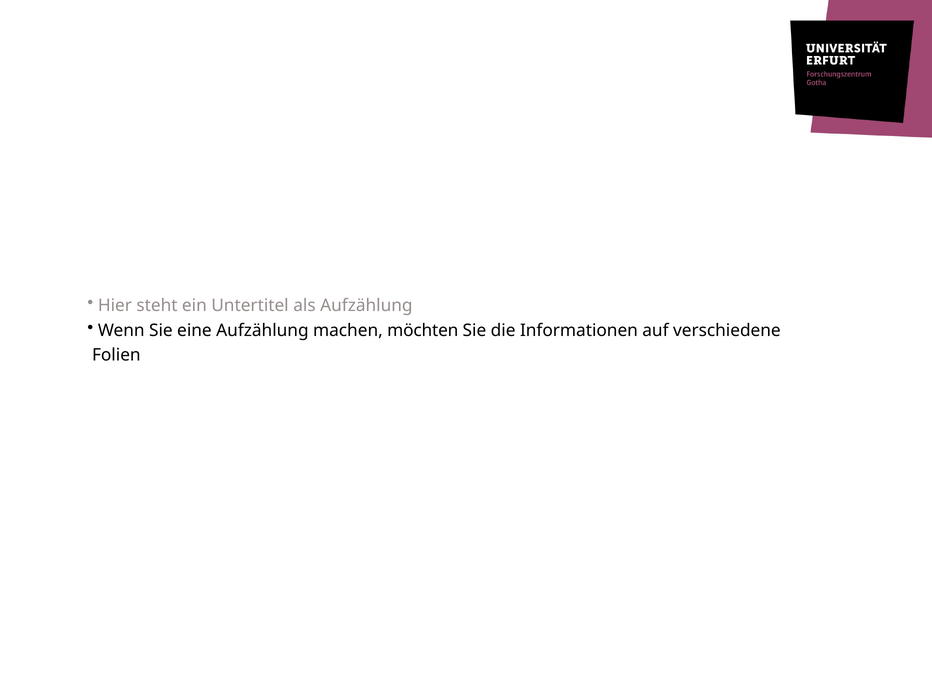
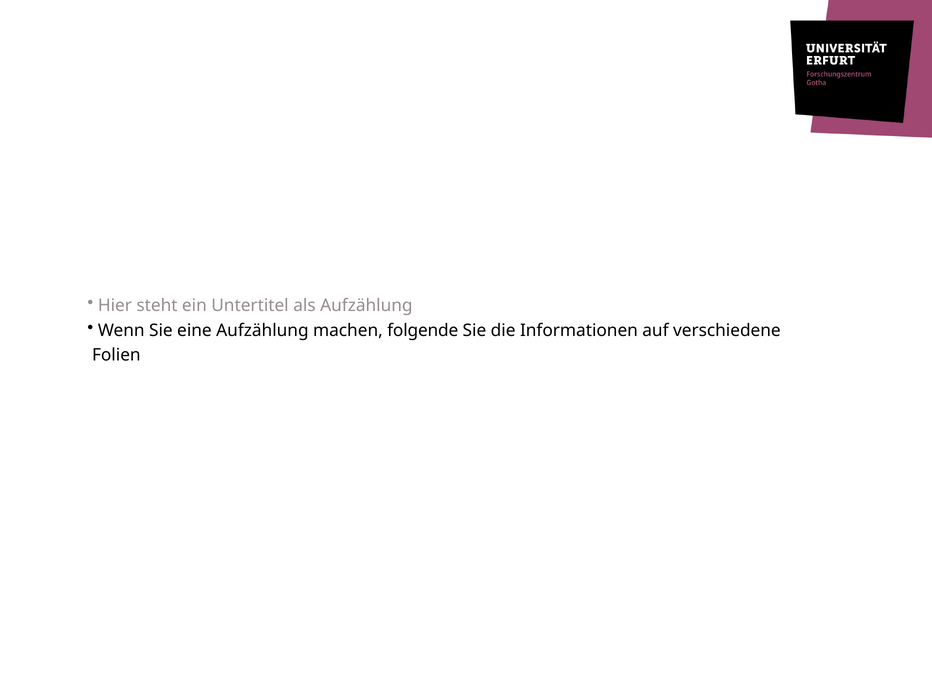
möchten: möchten -> folgende
